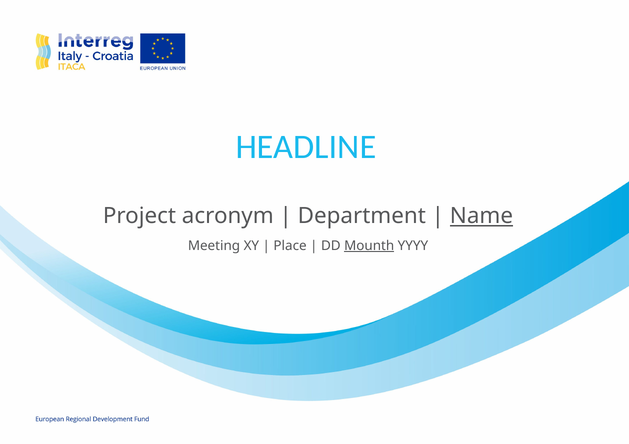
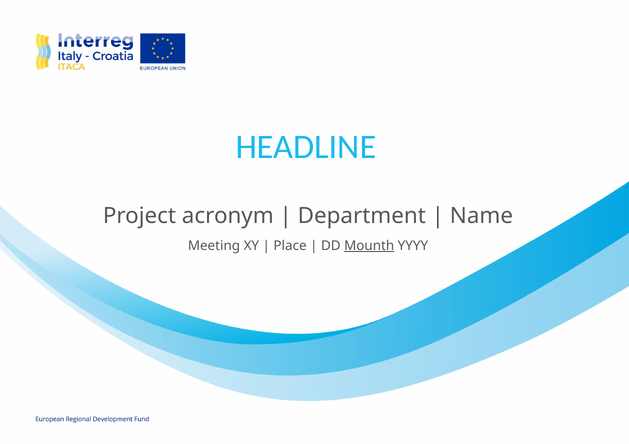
Name underline: present -> none
